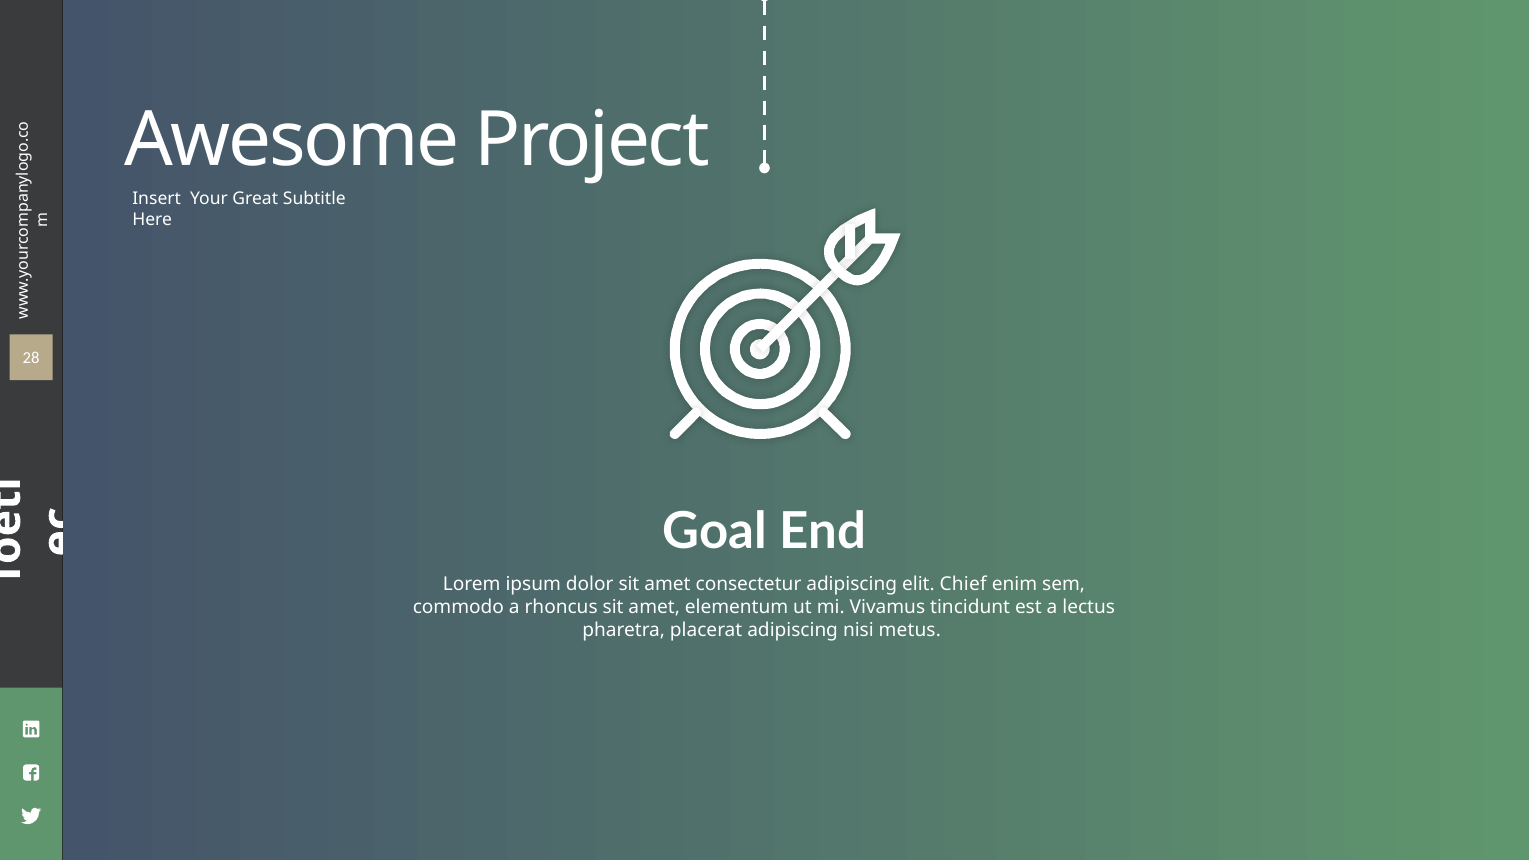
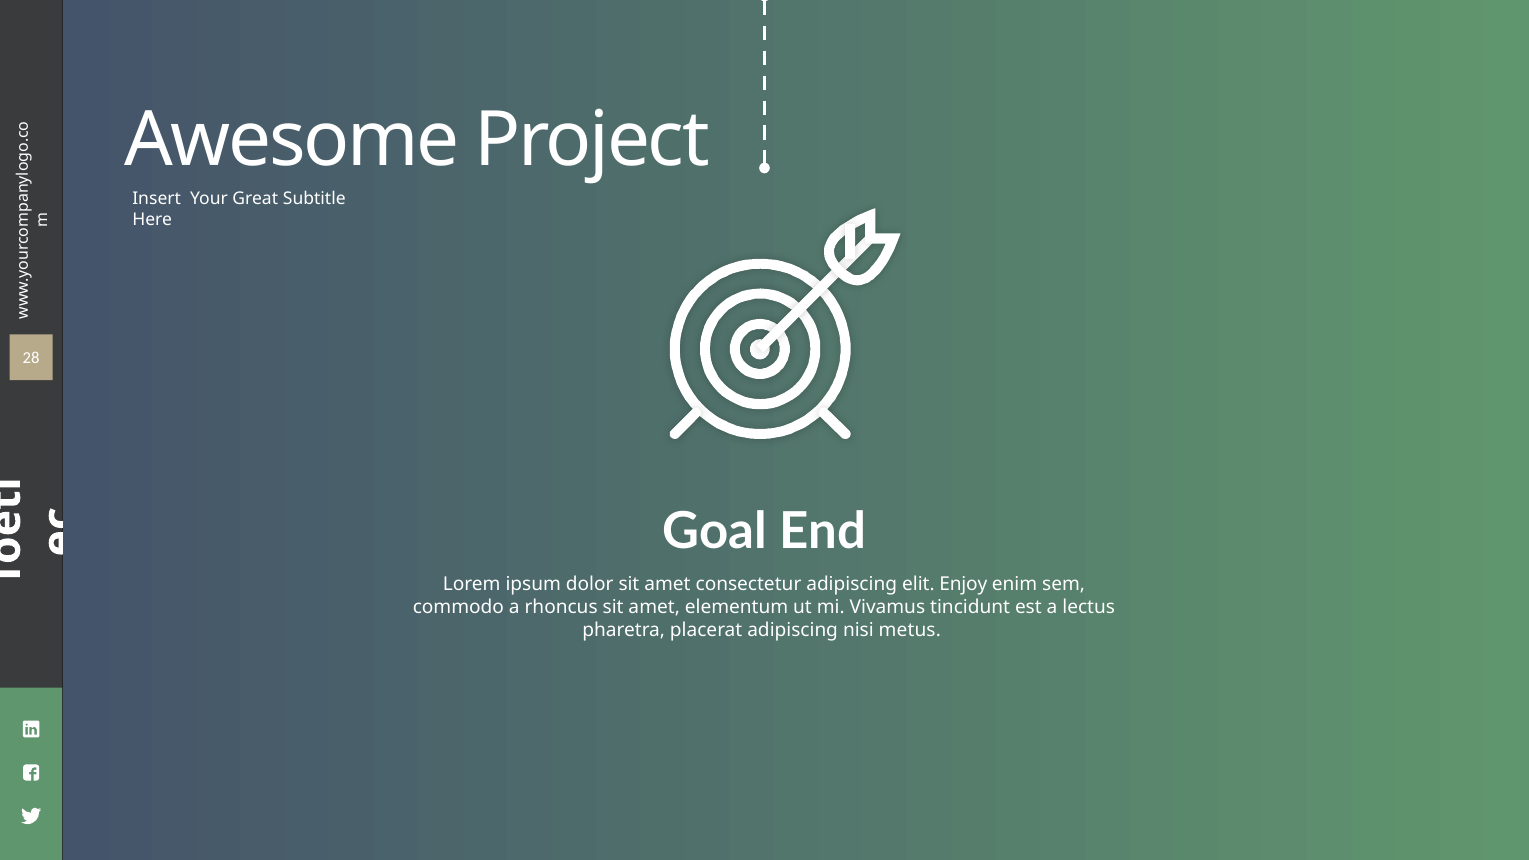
Chief: Chief -> Enjoy
